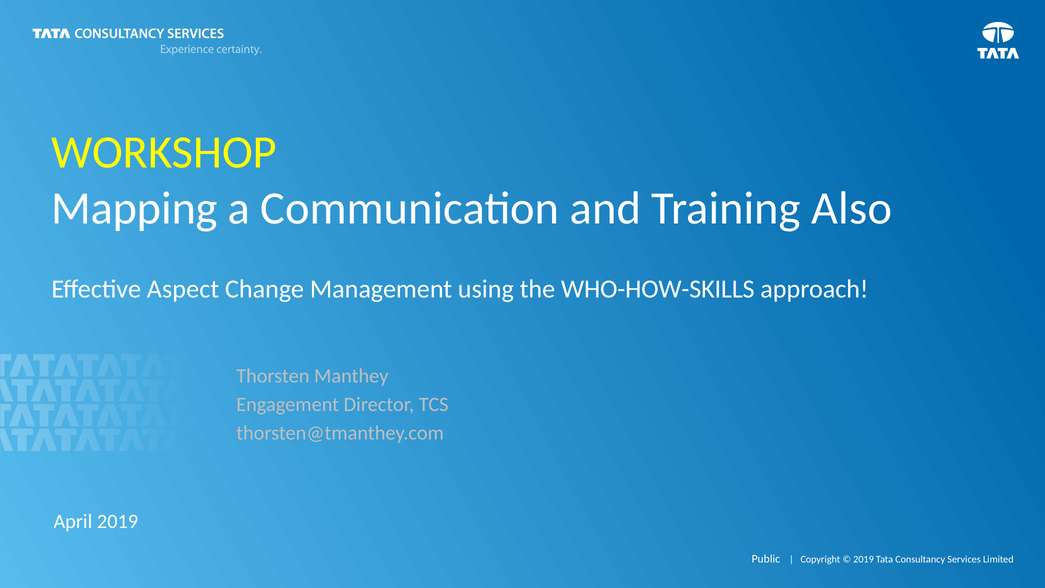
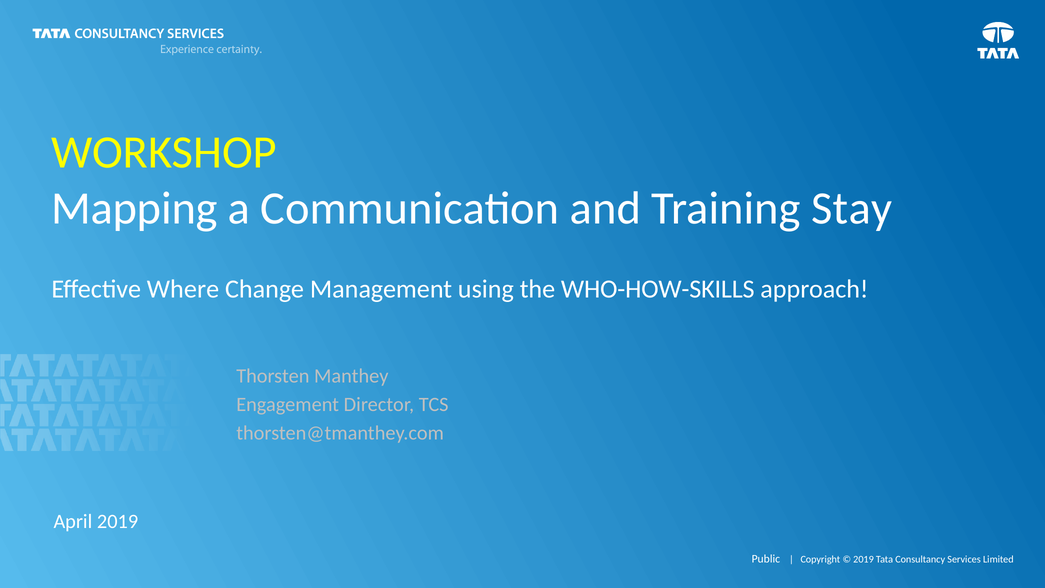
Also: Also -> Stay
Aspect: Aspect -> Where
